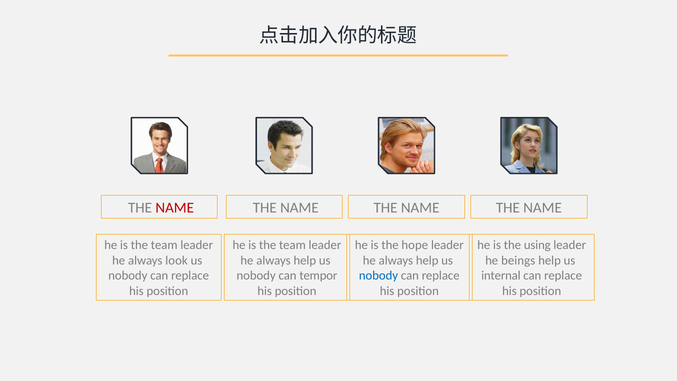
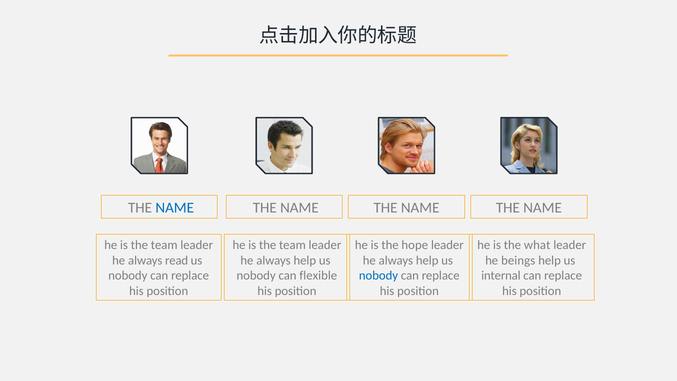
NAME at (175, 208) colour: red -> blue
using: using -> what
look: look -> read
tempor: tempor -> flexible
